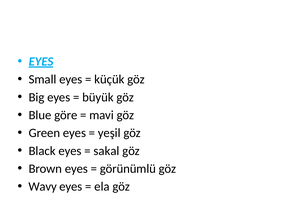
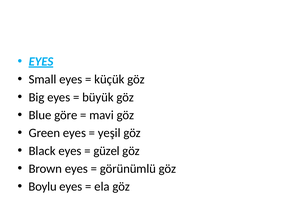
sakal: sakal -> güzel
Wavy: Wavy -> Boylu
